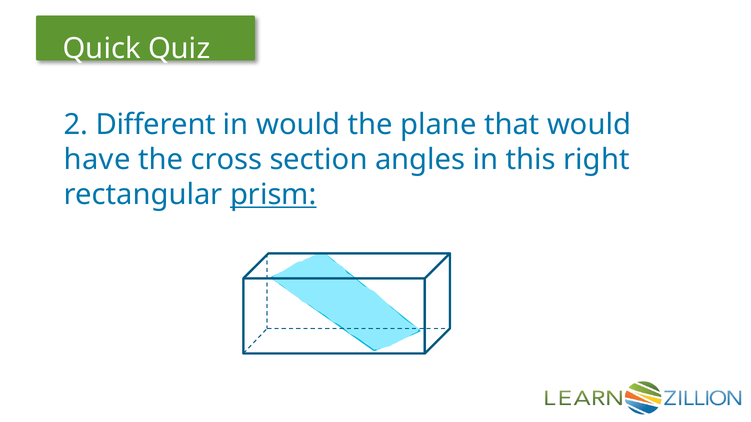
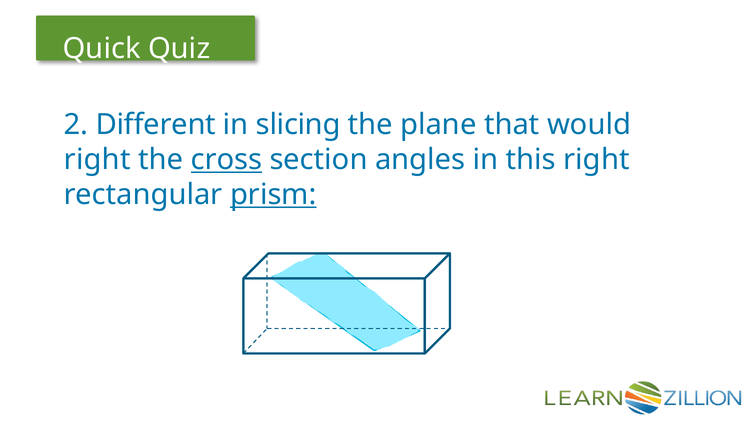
in would: would -> slicing
have at (97, 160): have -> right
cross underline: none -> present
